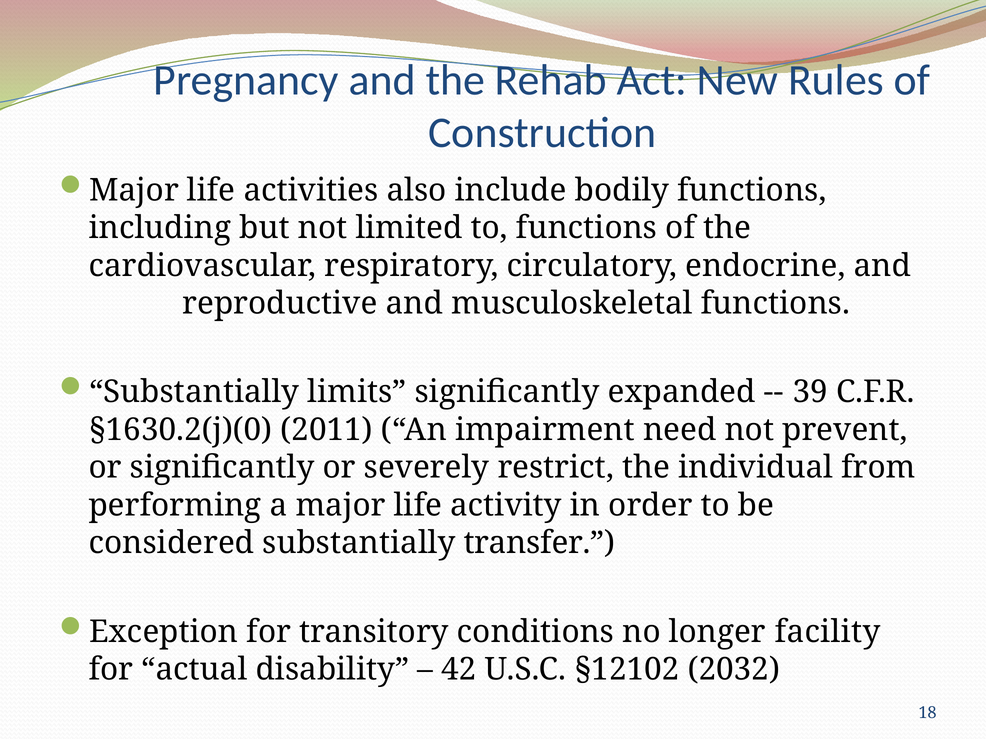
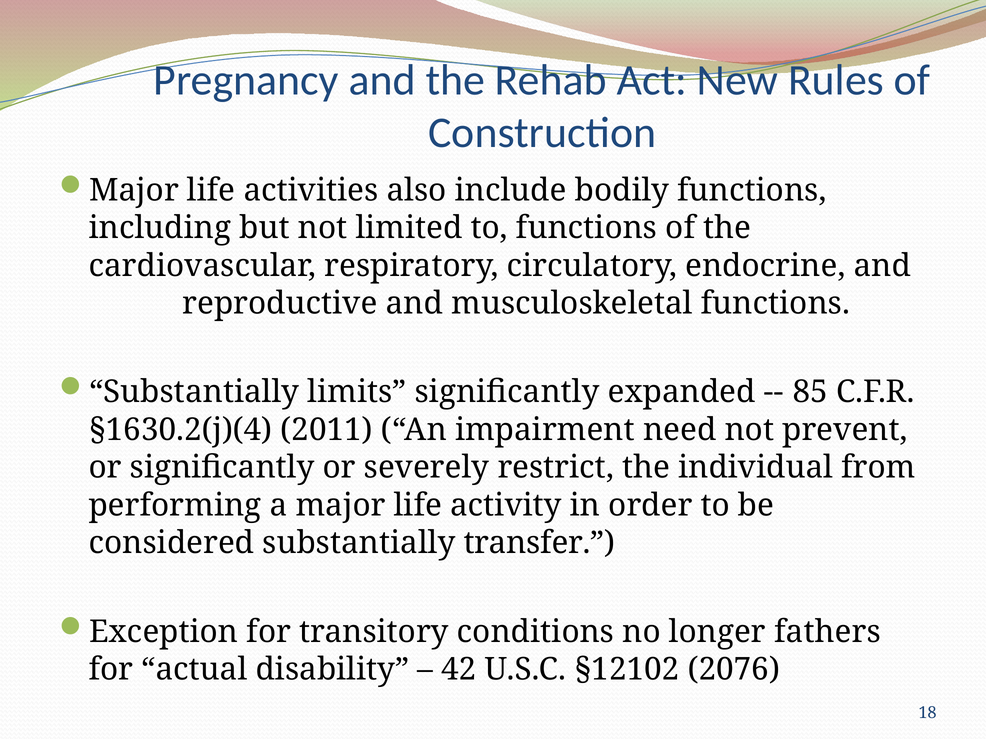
39: 39 -> 85
§1630.2(j)(0: §1630.2(j)(0 -> §1630.2(j)(4
facility: facility -> fathers
2032: 2032 -> 2076
